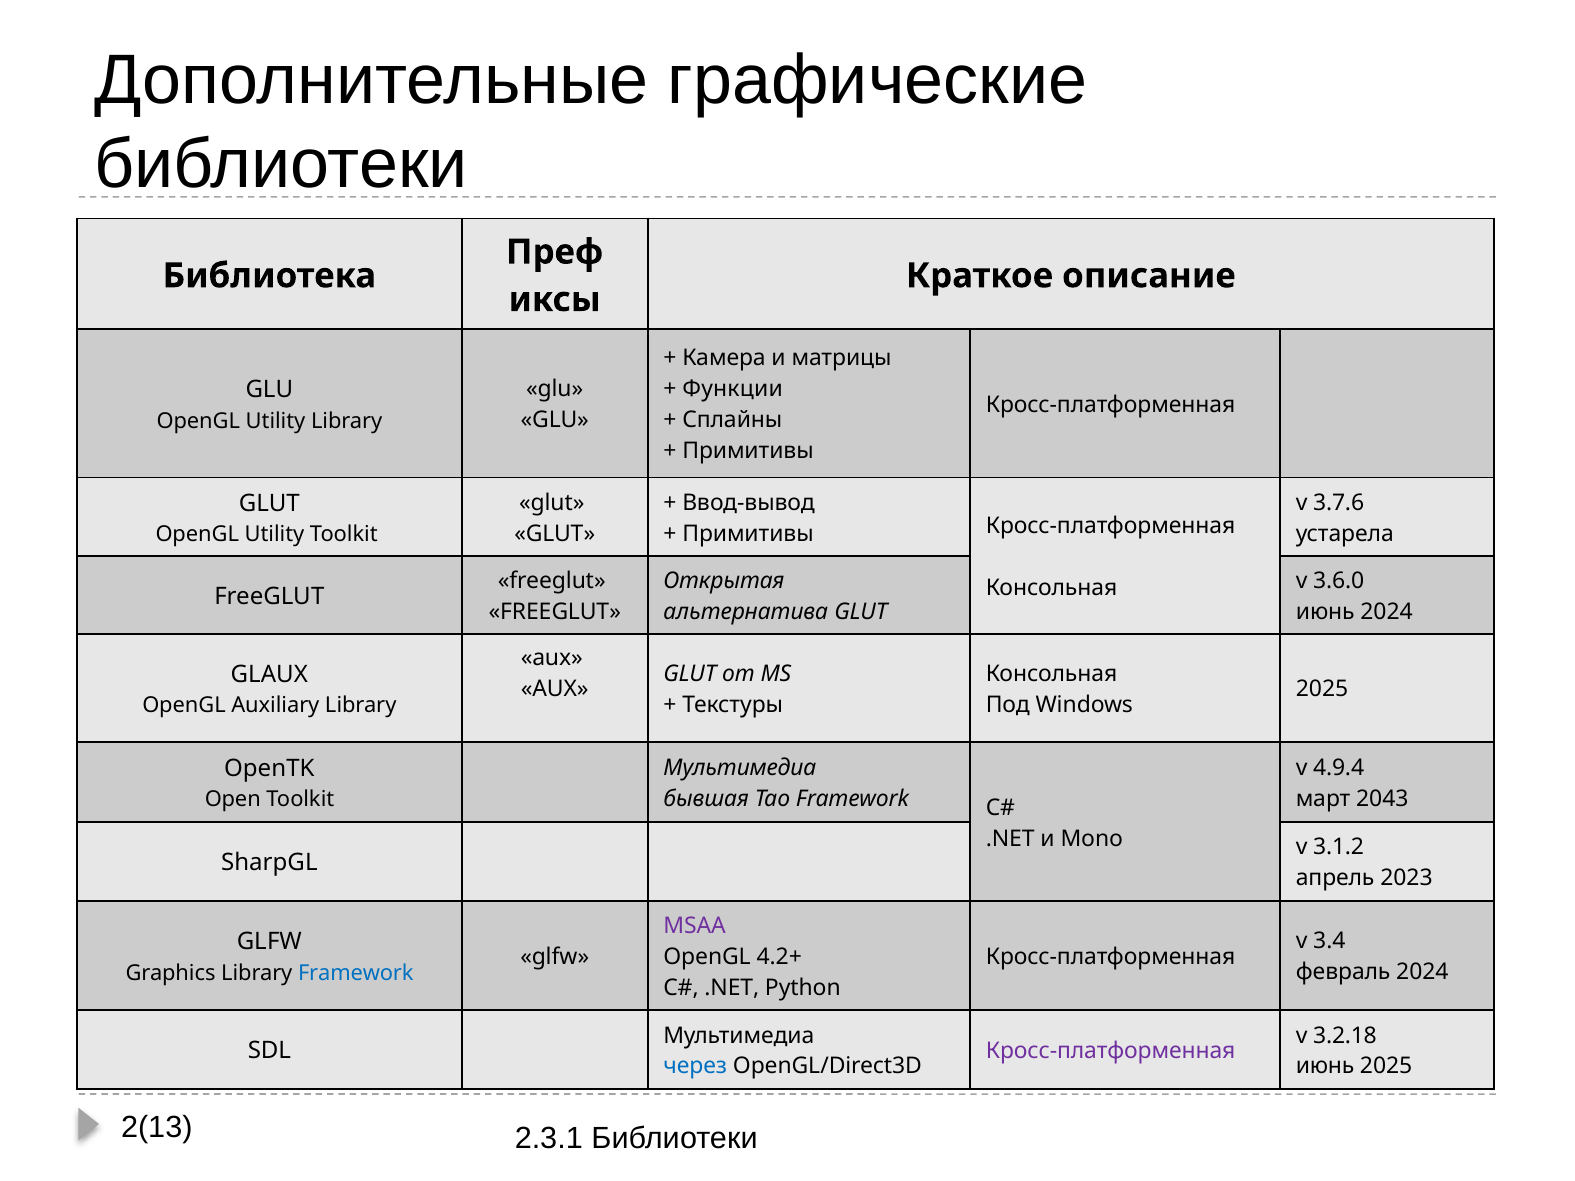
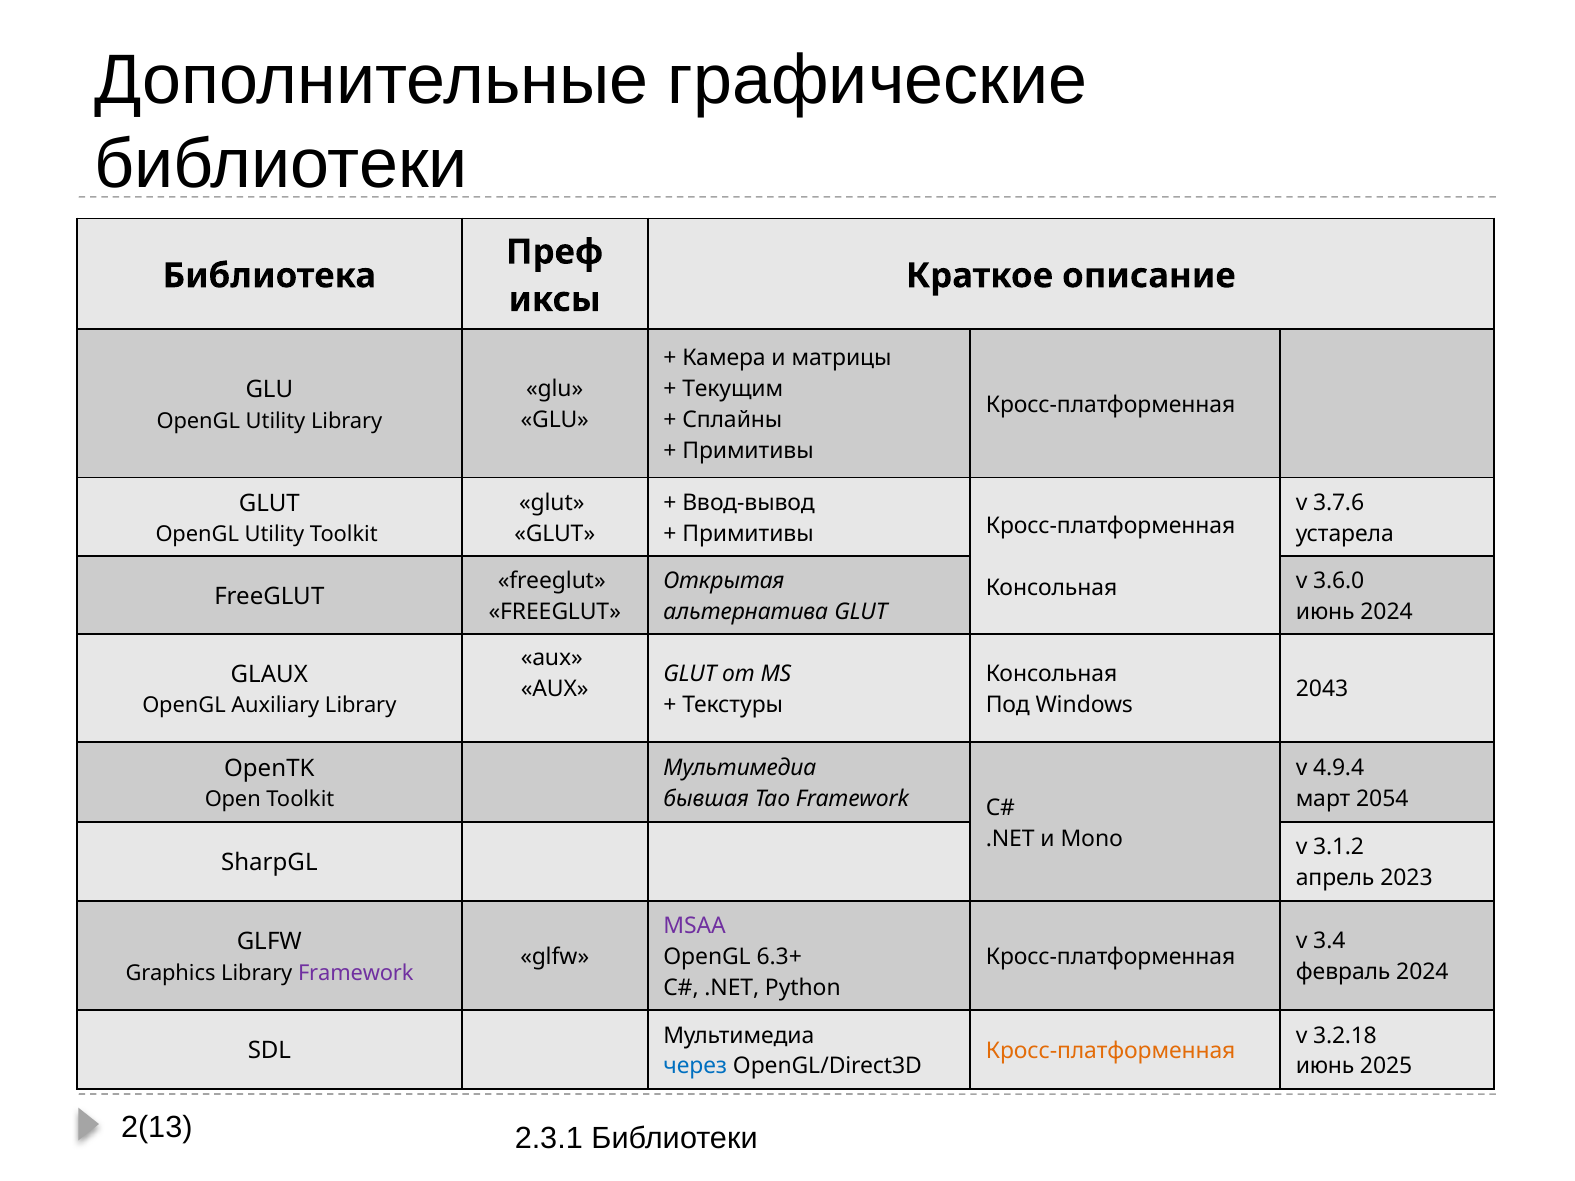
Функции: Функции -> Текущим
2025 at (1322, 689): 2025 -> 2043
2043: 2043 -> 2054
4.2+: 4.2+ -> 6.3+
Framework at (356, 973) colour: blue -> purple
Кросс-платформенная at (1111, 1051) colour: purple -> orange
